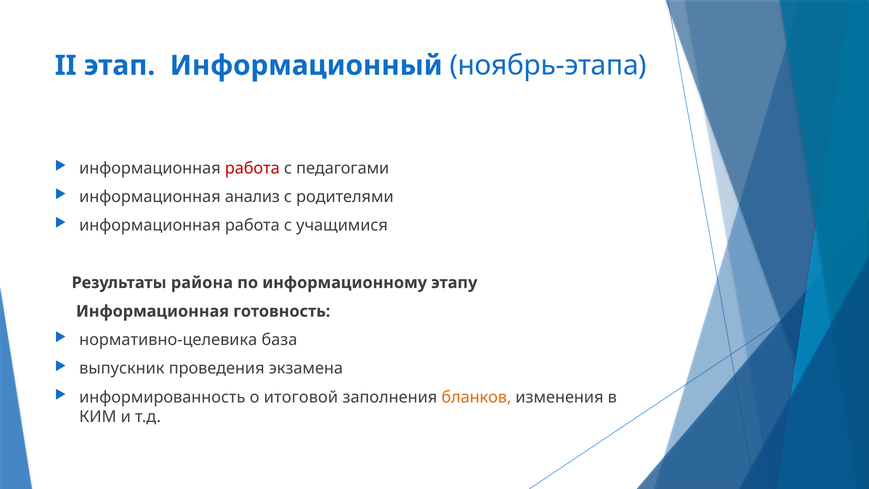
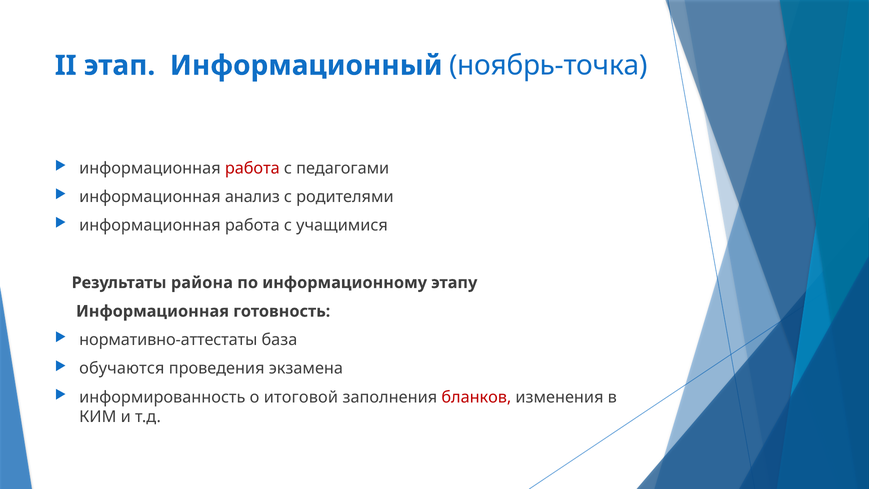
ноябрь-этапа: ноябрь-этапа -> ноябрь-точка
нормативно-целевика: нормативно-целевика -> нормативно-аттестаты
выпускник: выпускник -> обучаются
бланков colour: orange -> red
